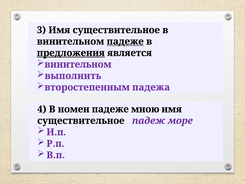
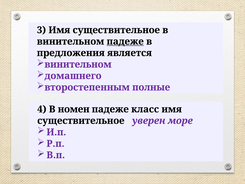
предложения underline: present -> none
выполнить: выполнить -> домашнего
падежа: падежа -> полные
мною: мною -> класс
падеж: падеж -> уверен
